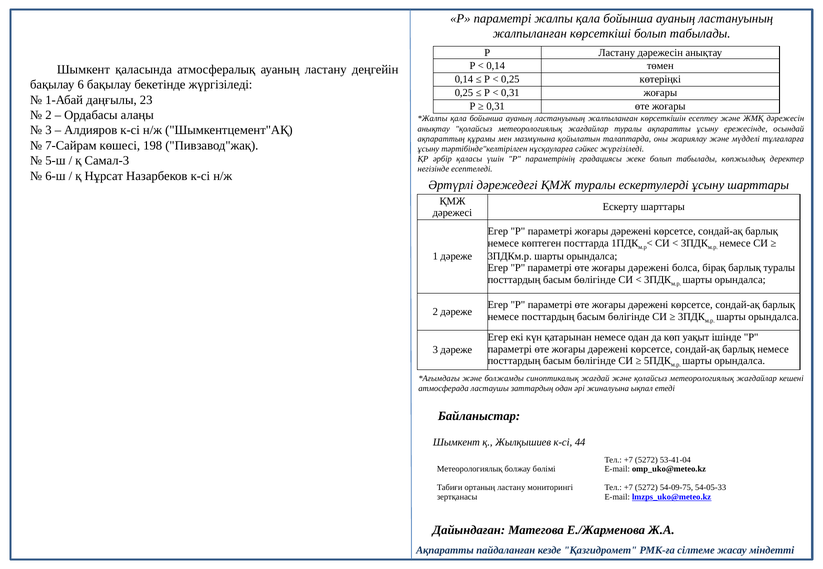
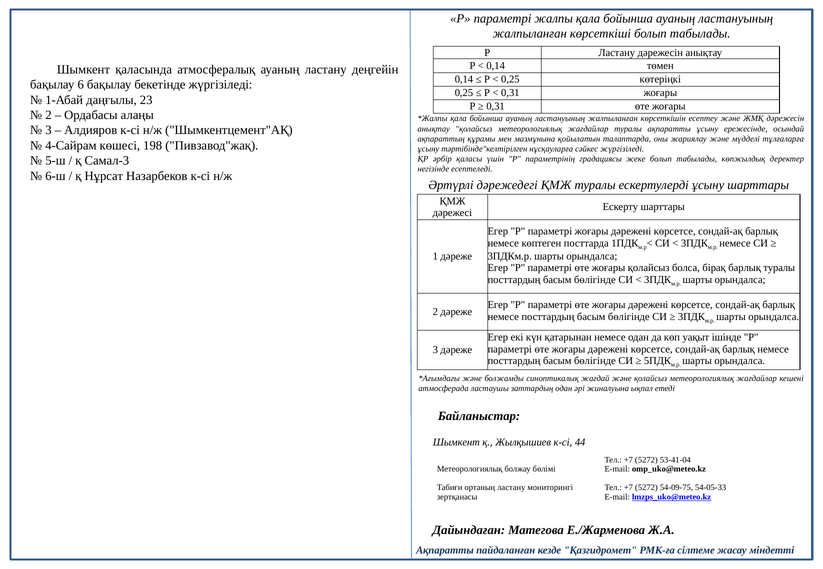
7-Сайрам: 7-Сайрам -> 4-Сайрам
дәрежені at (649, 268): дәрежені -> қолайсыз
